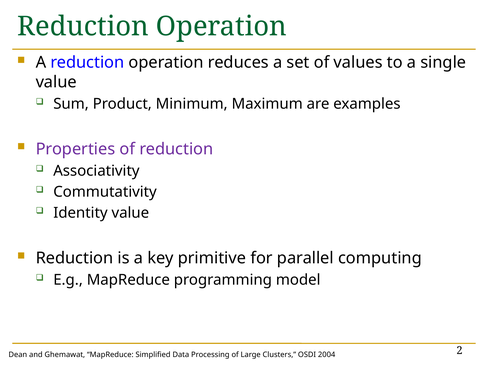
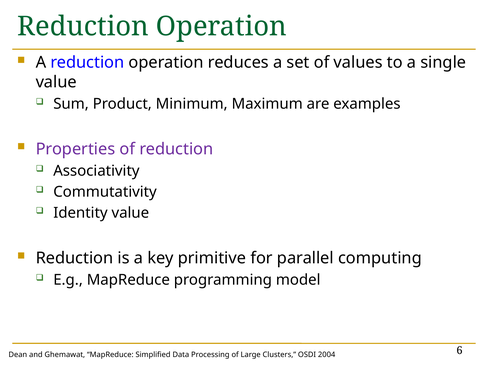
2: 2 -> 6
